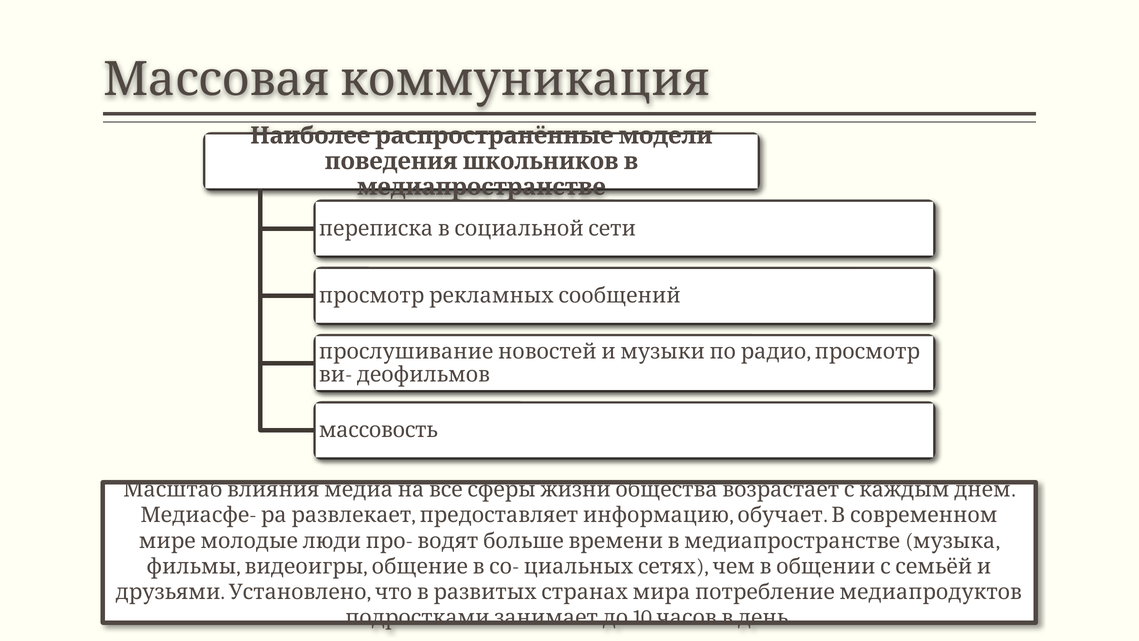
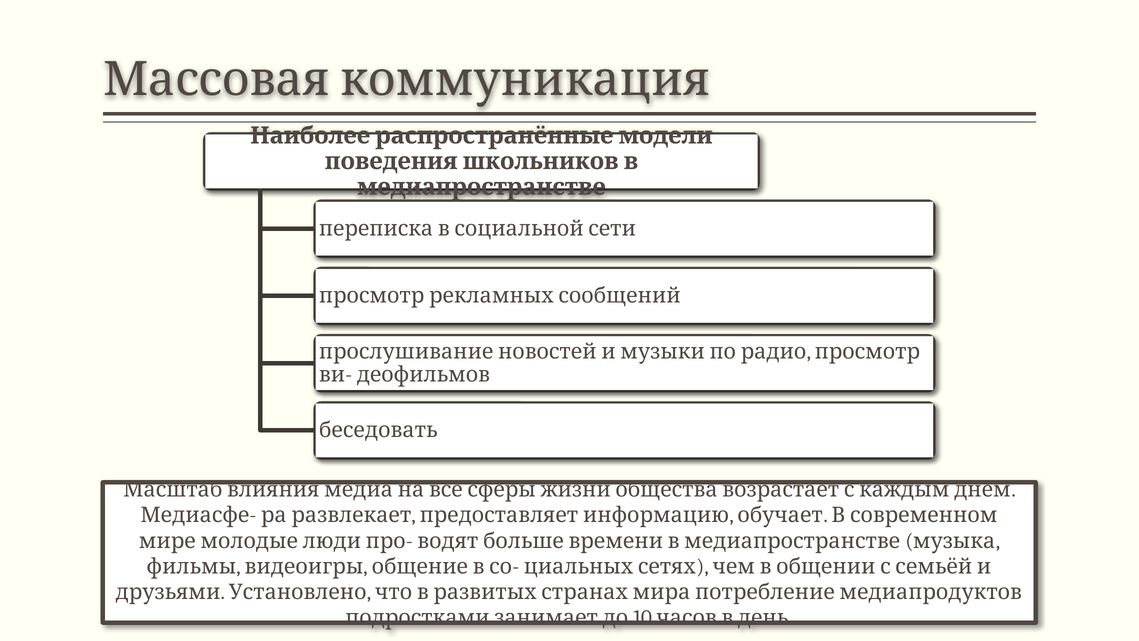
массовость: массовость -> беседовать
